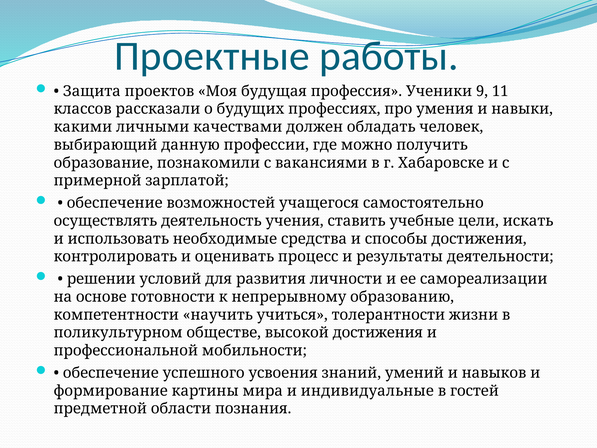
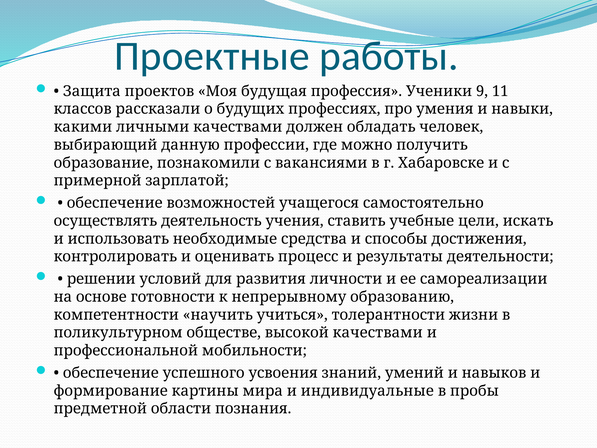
высокой достижения: достижения -> качествами
гостей: гостей -> пробы
